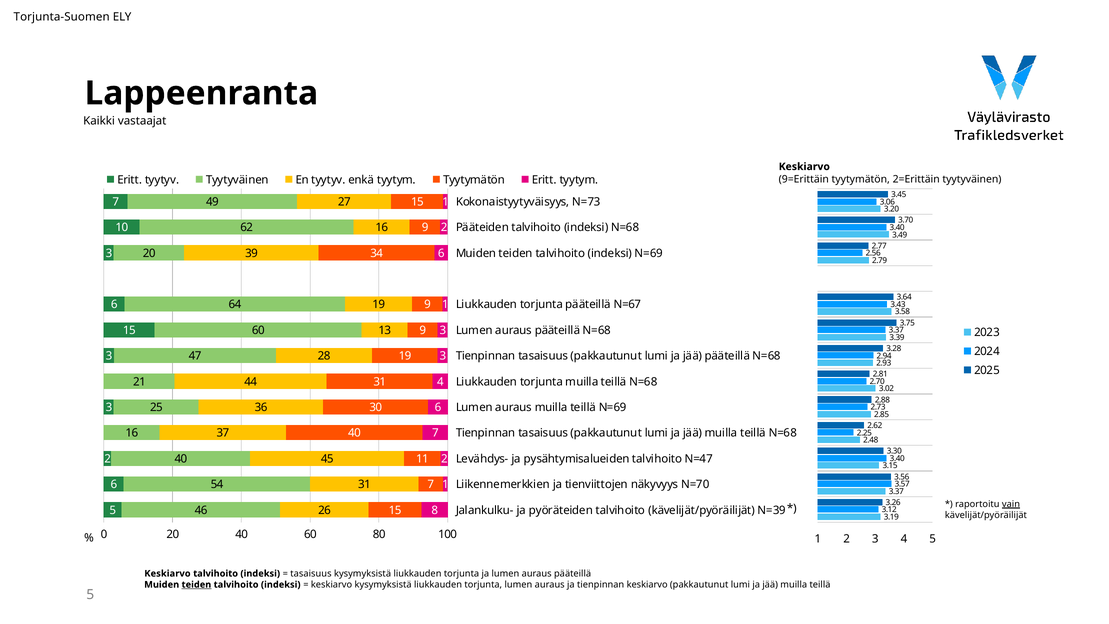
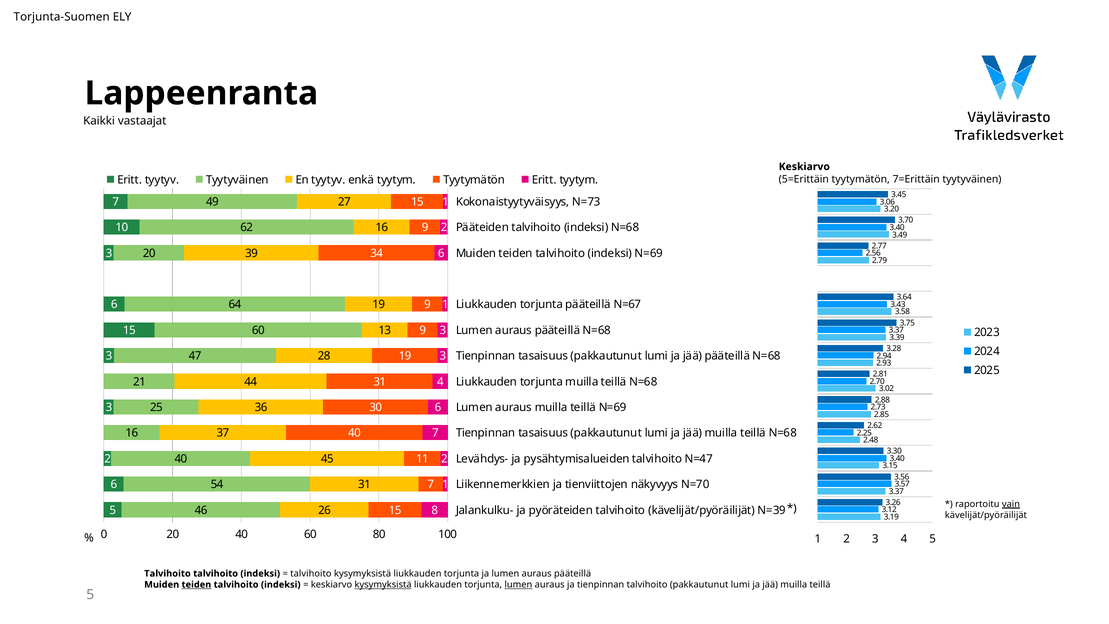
9=Erittäin: 9=Erittäin -> 5=Erittäin
2=Erittäin: 2=Erittäin -> 7=Erittäin
Keskiarvo at (167, 573): Keskiarvo -> Talvihoito
tasaisuus at (311, 573): tasaisuus -> talvihoito
kysymyksistä at (383, 584) underline: none -> present
lumen at (518, 584) underline: none -> present
tienpinnan keskiarvo: keskiarvo -> talvihoito
